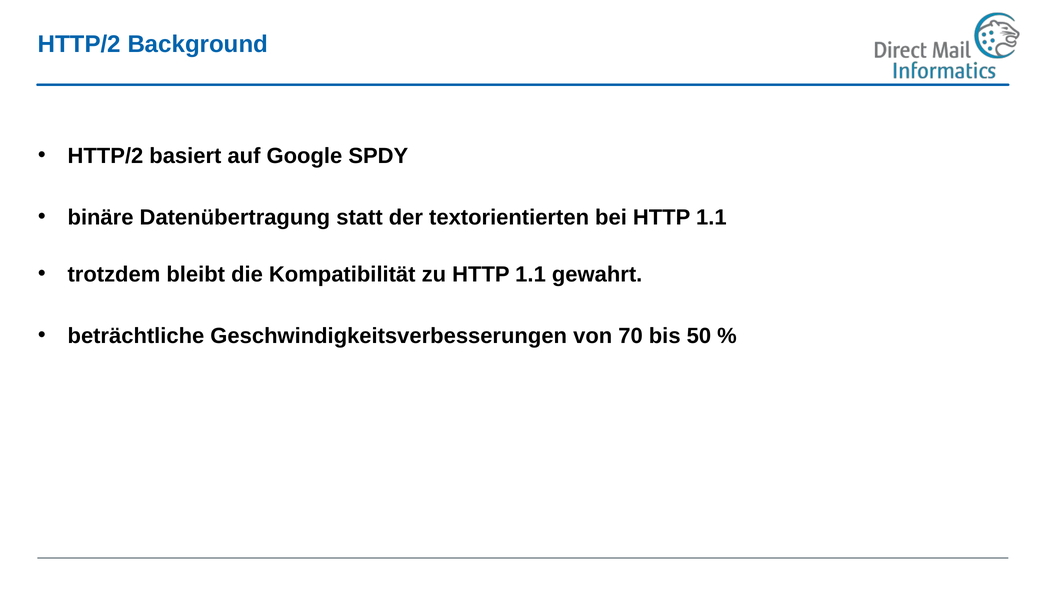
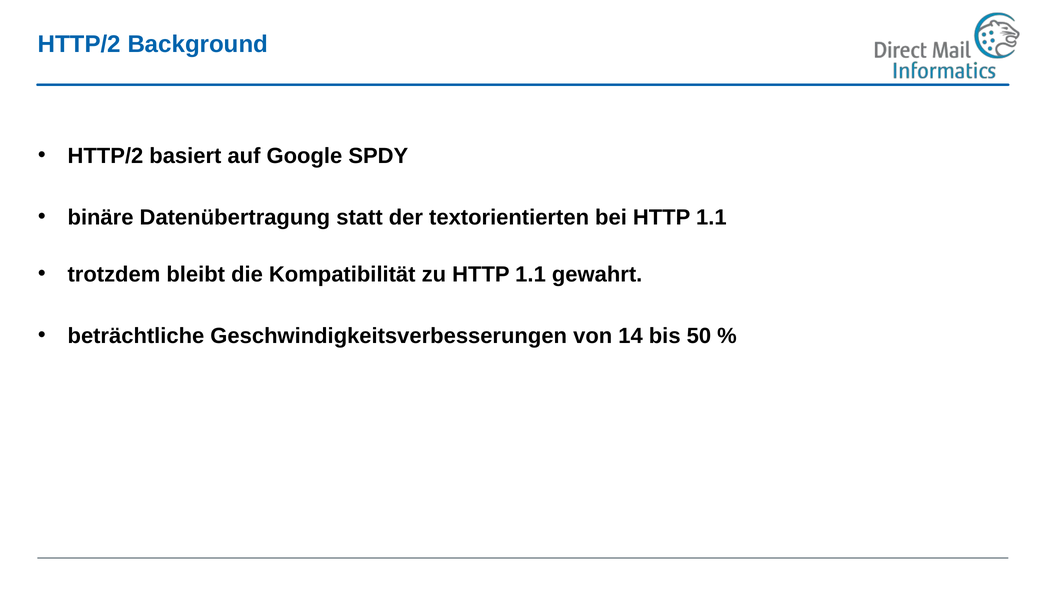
70: 70 -> 14
